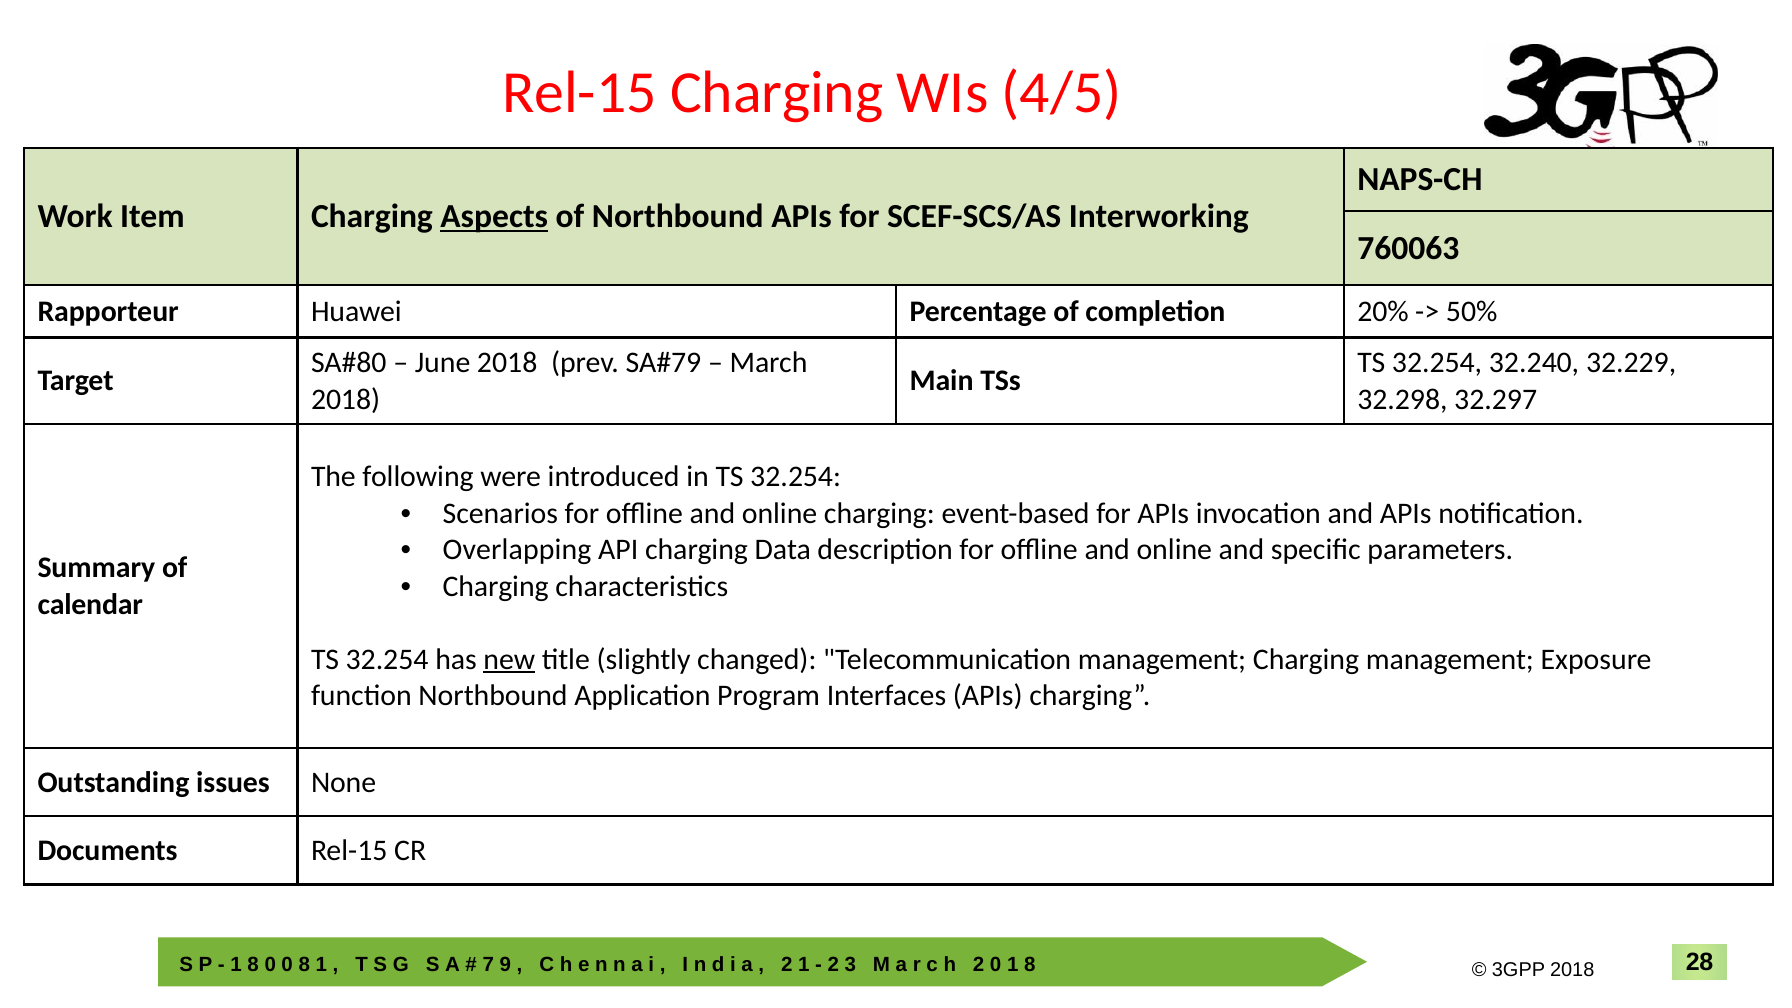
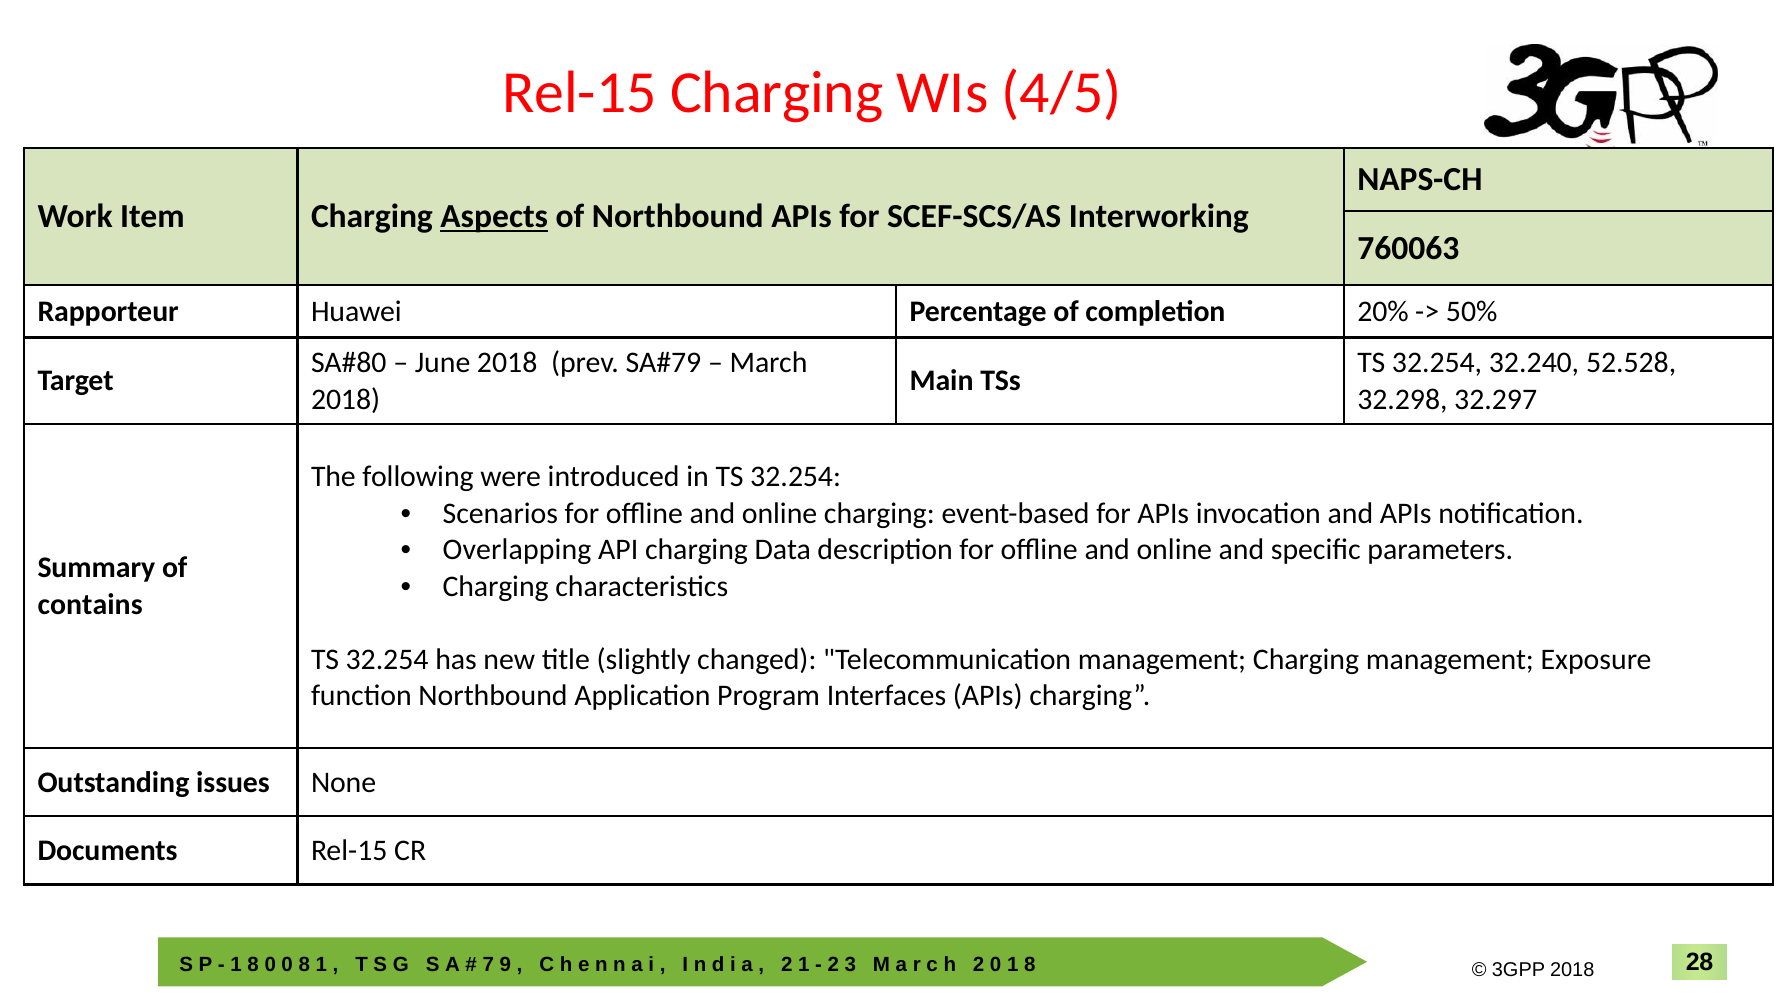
32.229: 32.229 -> 52.528
calendar: calendar -> contains
new underline: present -> none
